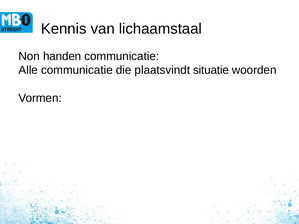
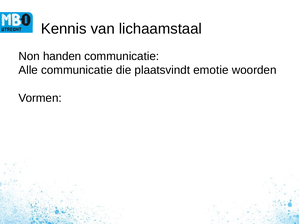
situatie: situatie -> emotie
